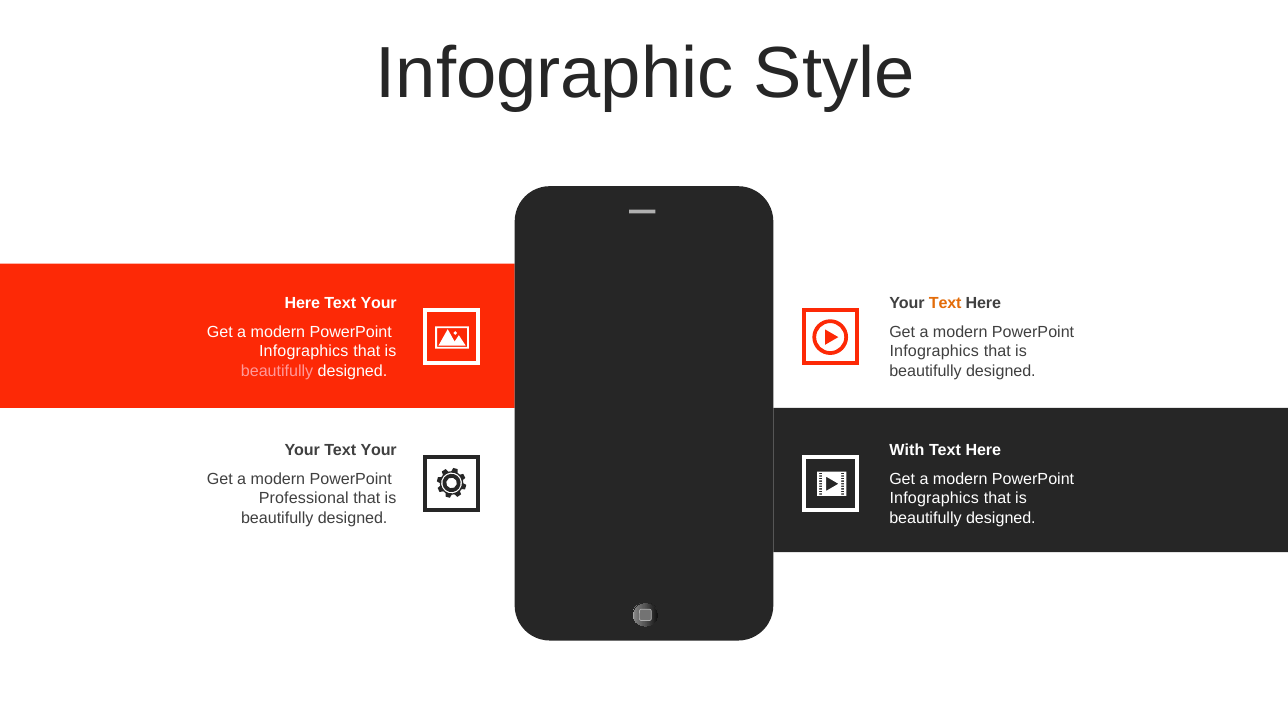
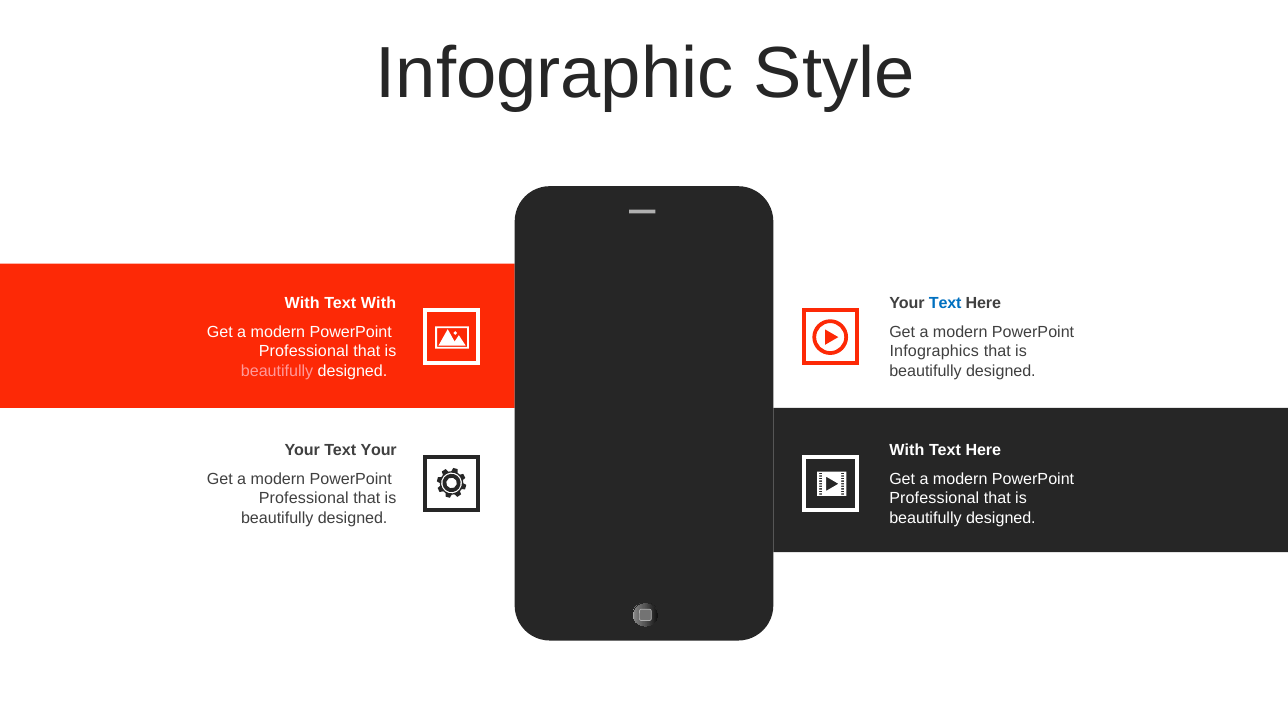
Here at (302, 303): Here -> With
Your at (379, 303): Your -> With
Text at (945, 303) colour: orange -> blue
Infographics at (304, 352): Infographics -> Professional
Infographics at (934, 499): Infographics -> Professional
